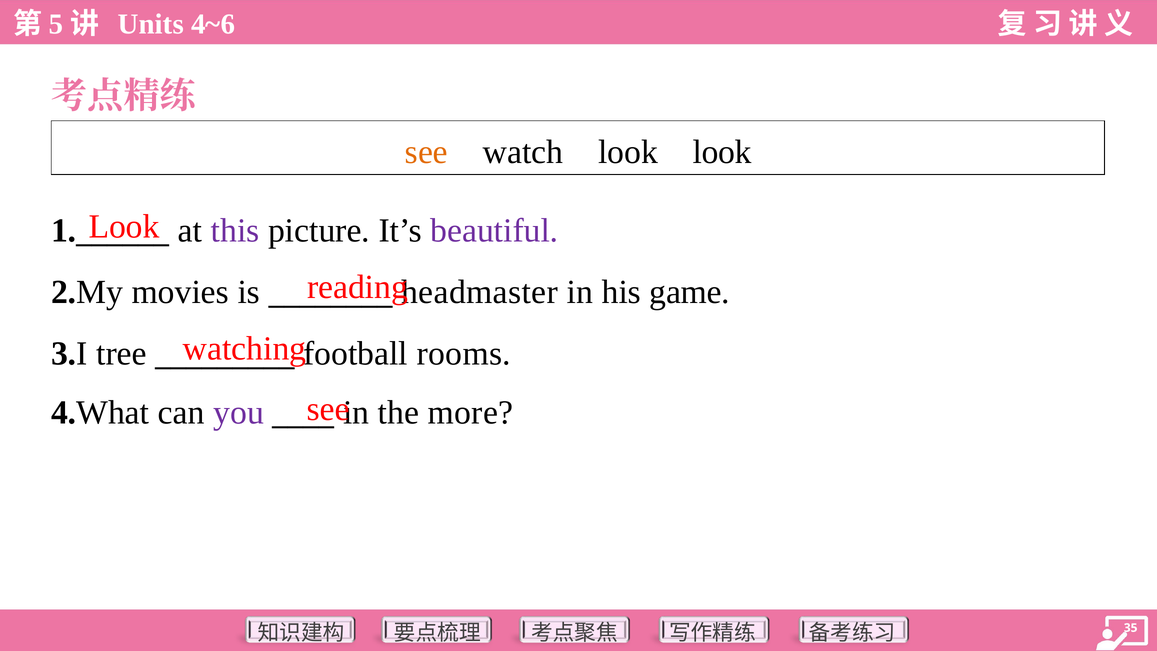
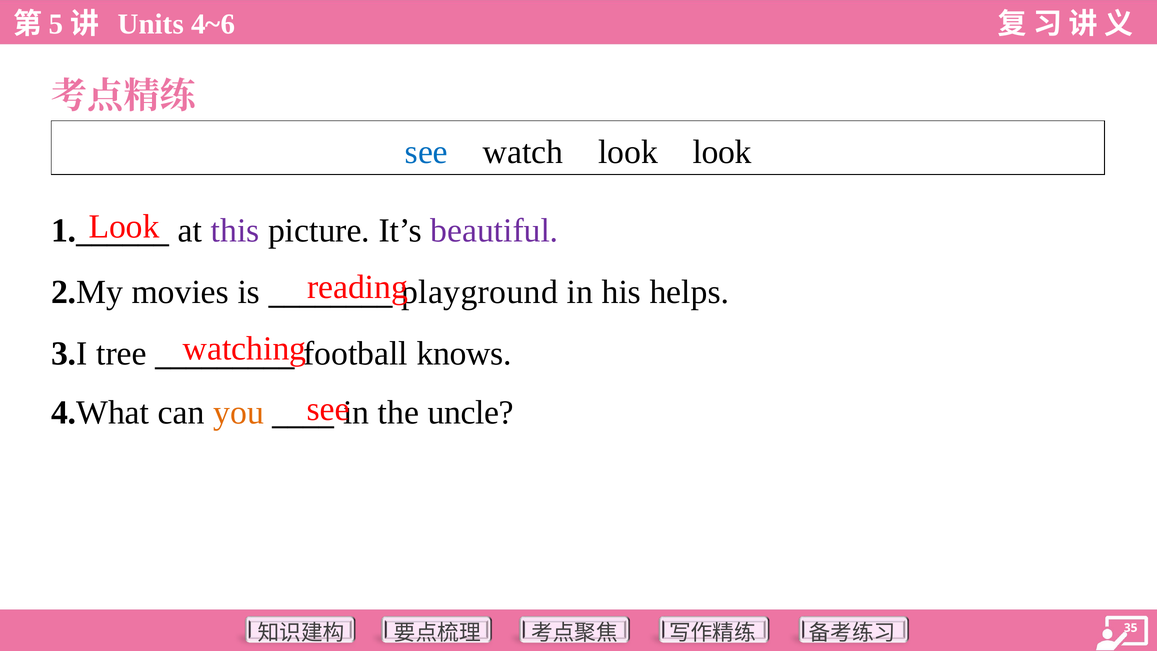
see at (426, 152) colour: orange -> blue
headmaster: headmaster -> playground
game: game -> helps
rooms: rooms -> knows
you colour: purple -> orange
more: more -> uncle
